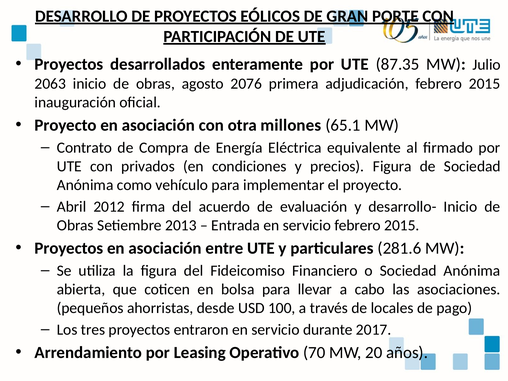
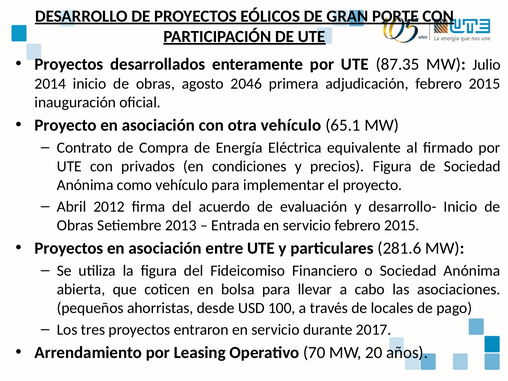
2063: 2063 -> 2014
2076: 2076 -> 2046
otra millones: millones -> vehículo
